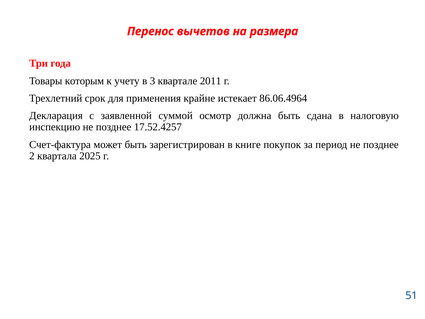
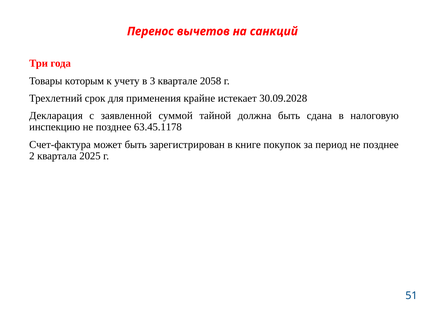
размера: размера -> санкций
2011: 2011 -> 2058
86.06.4964: 86.06.4964 -> 30.09.2028
осмотр: осмотр -> тайной
17.52.4257: 17.52.4257 -> 63.45.1178
